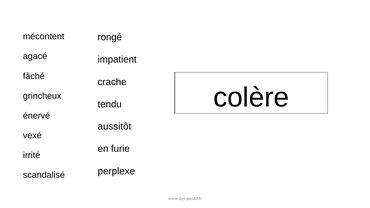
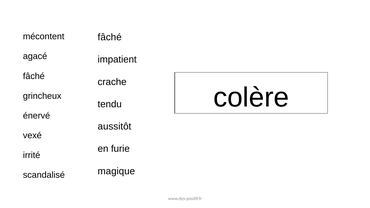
rongé at (110, 37): rongé -> fâché
perplexe: perplexe -> magique
